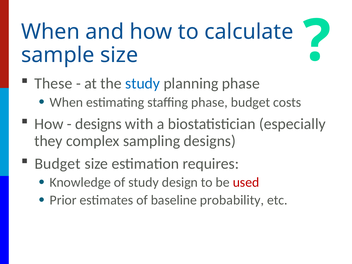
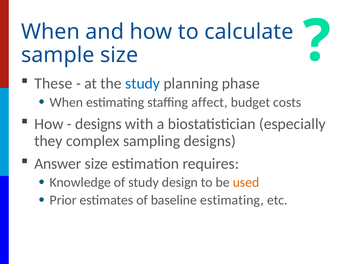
staffing phase: phase -> affect
Budget at (58, 164): Budget -> Answer
used colour: red -> orange
baseline probability: probability -> estimating
